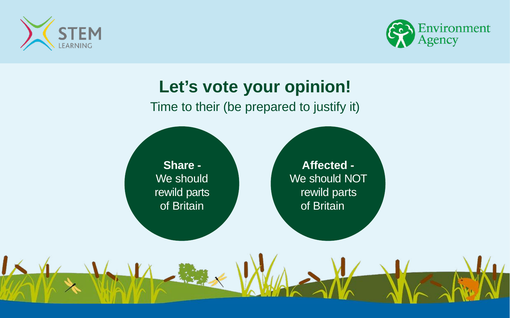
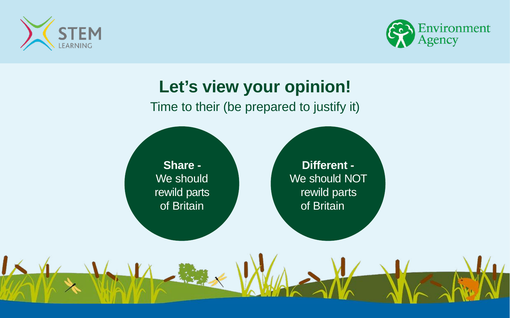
vote: vote -> view
Affected: Affected -> Different
